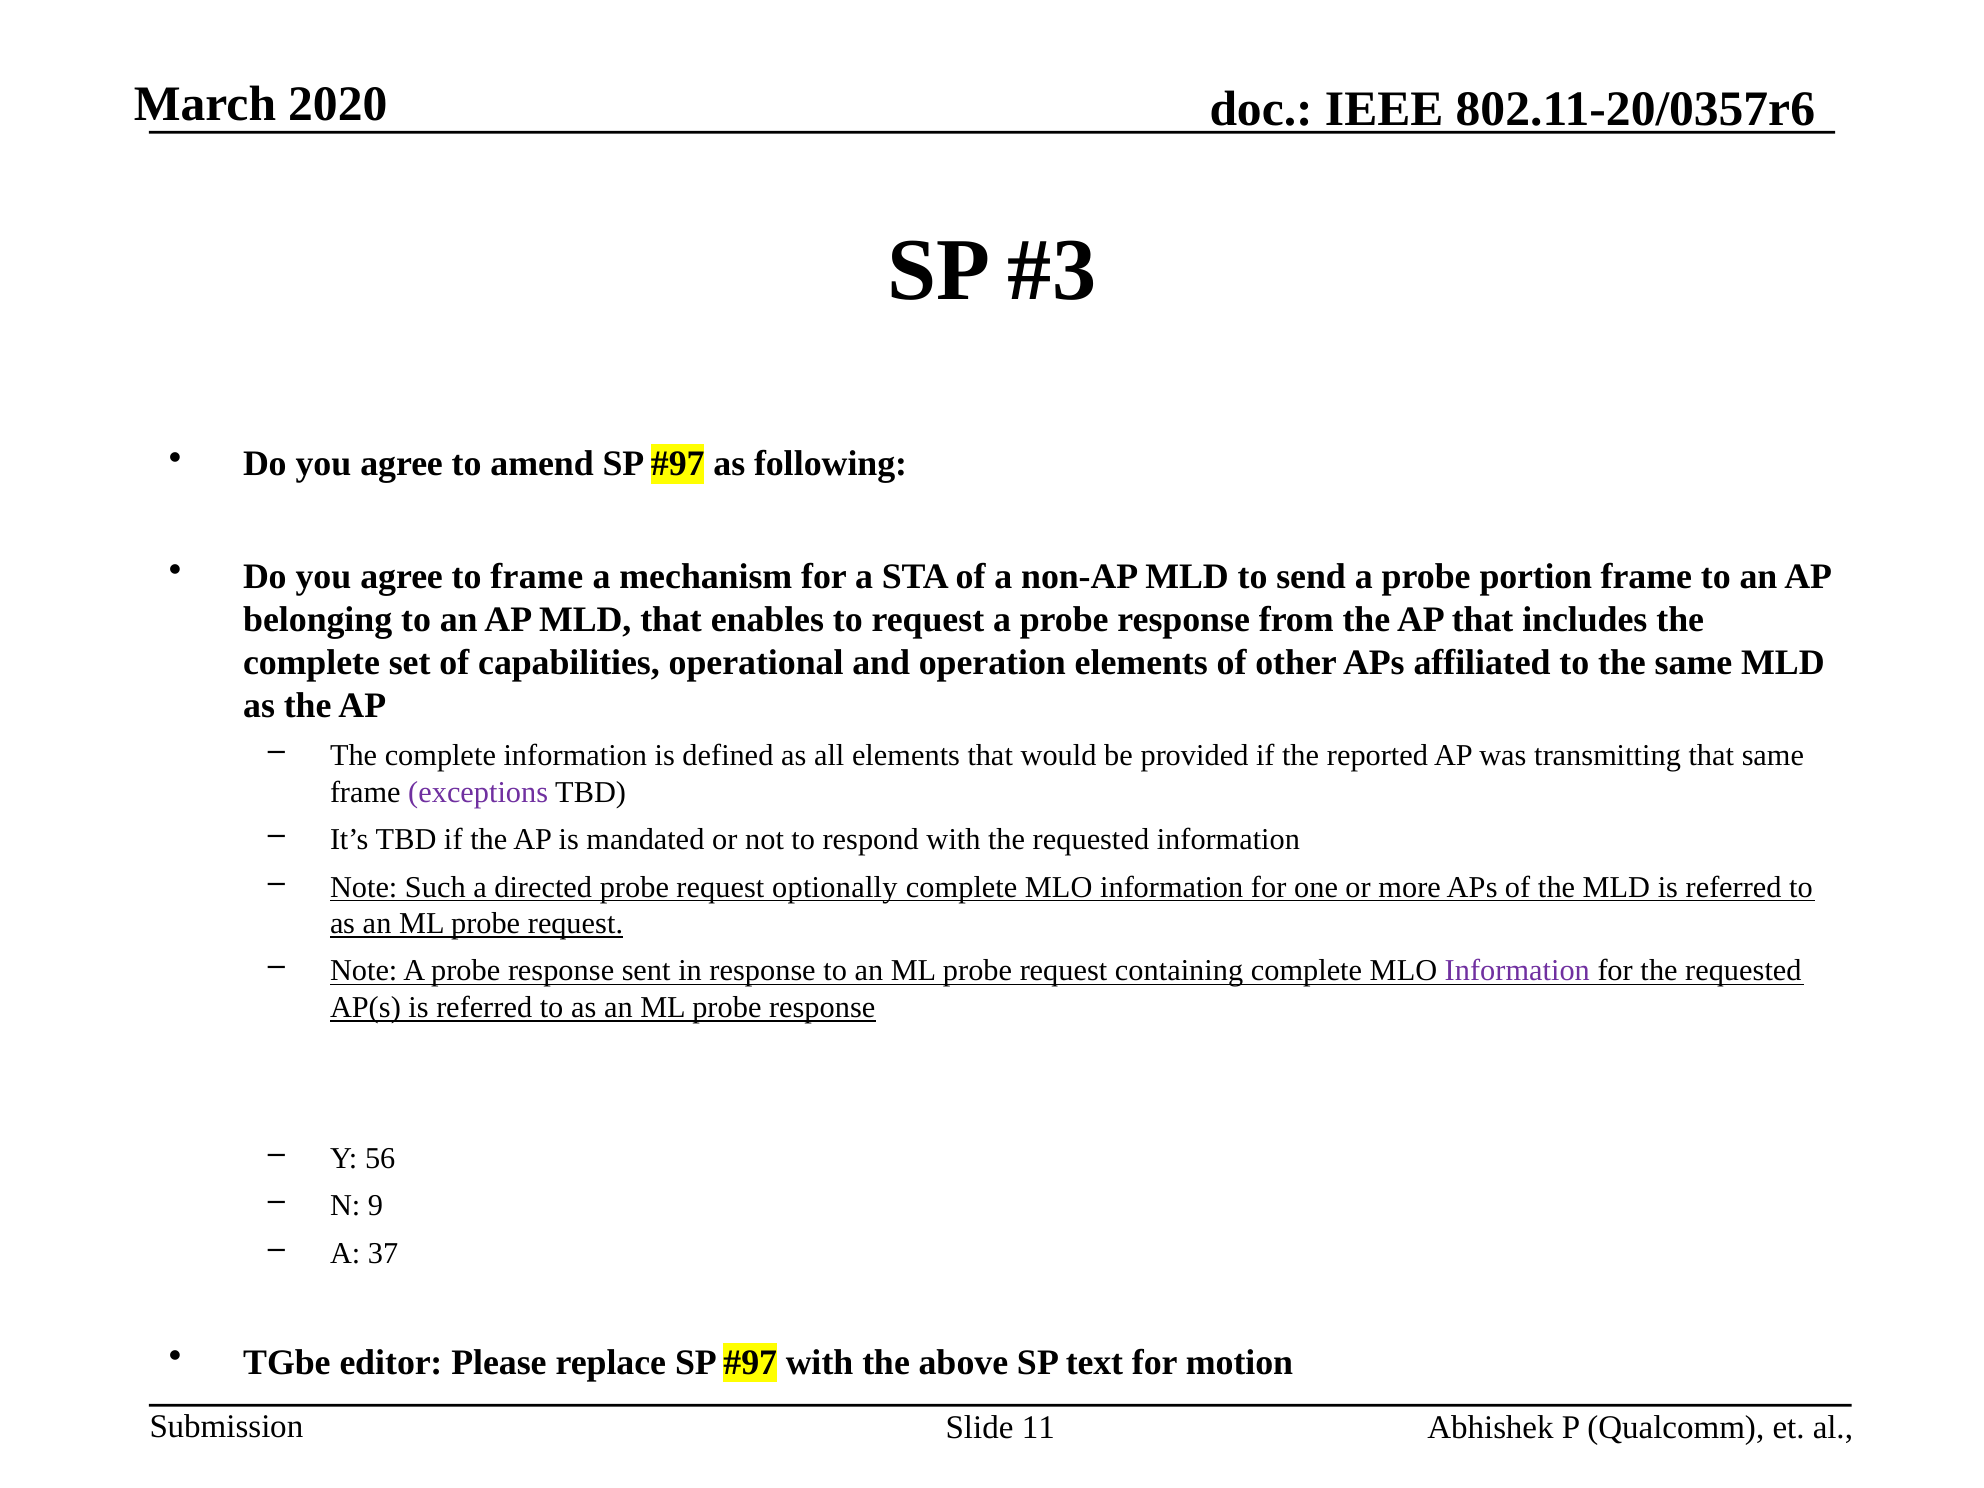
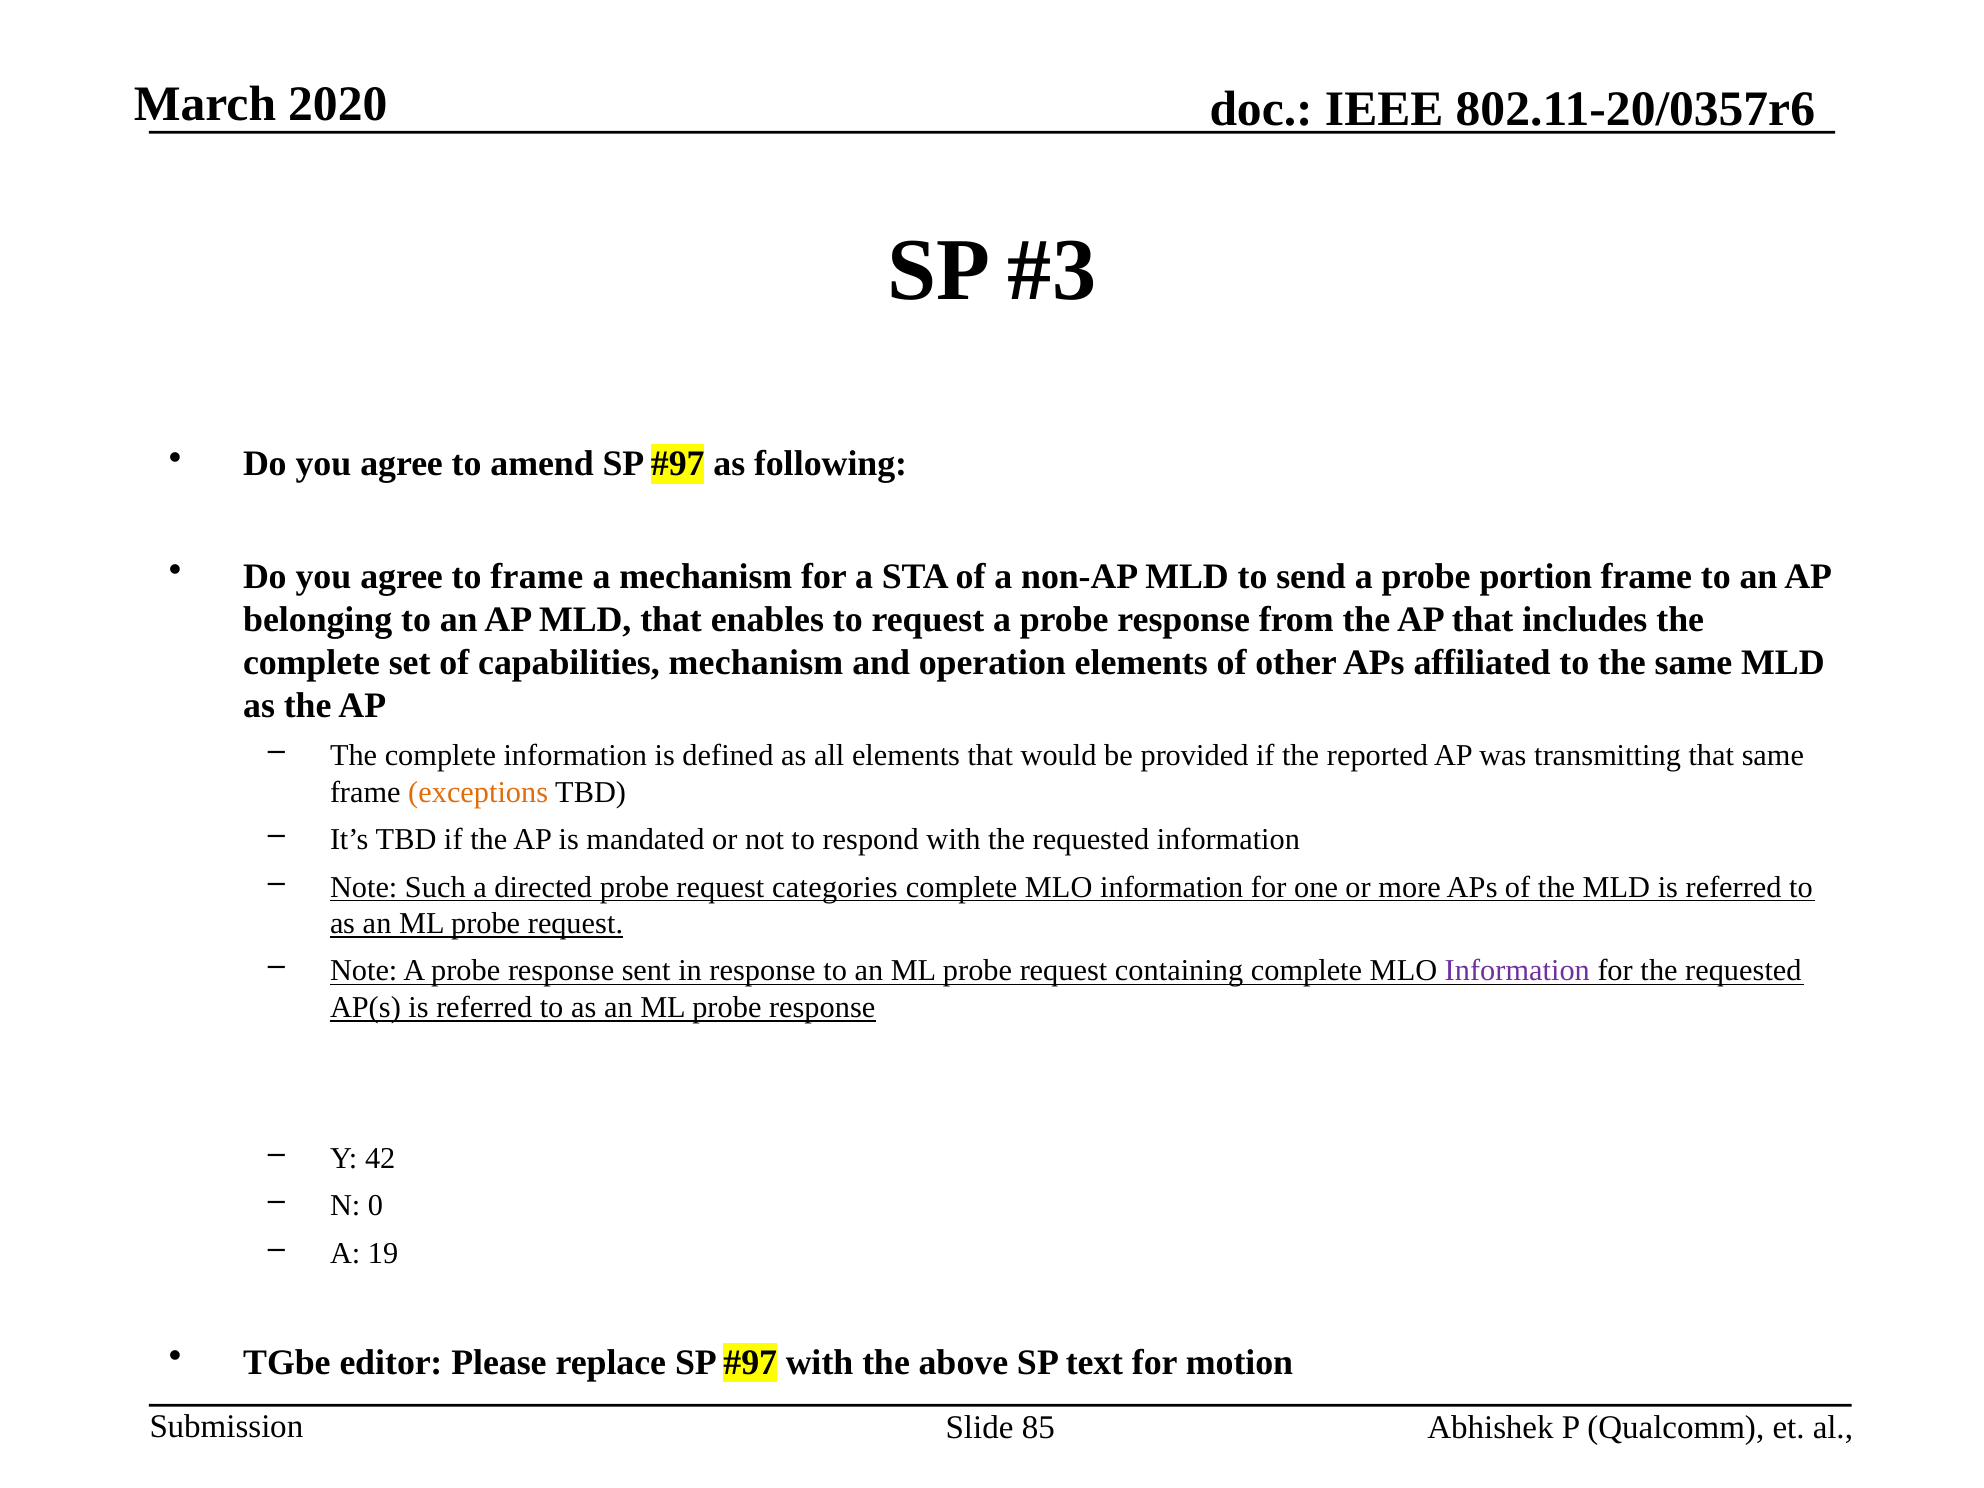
capabilities operational: operational -> mechanism
exceptions colour: purple -> orange
optionally: optionally -> categories
56: 56 -> 42
9: 9 -> 0
37: 37 -> 19
11: 11 -> 85
